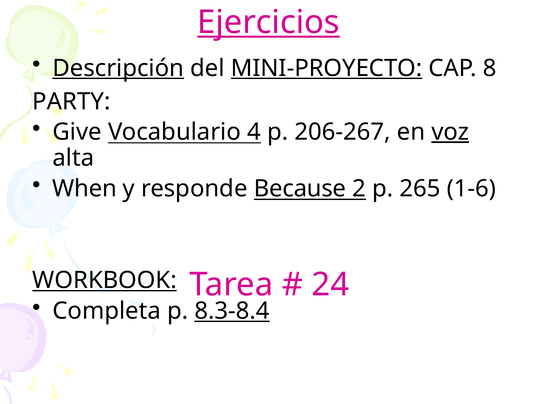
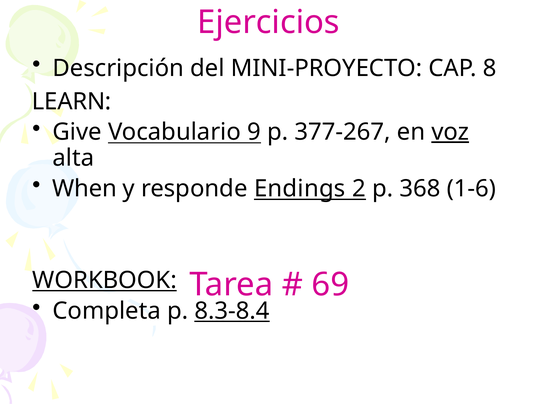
Ejercicios underline: present -> none
Descripción underline: present -> none
MINI-PROYECTO underline: present -> none
PARTY: PARTY -> LEARN
4: 4 -> 9
206-267: 206-267 -> 377-267
Because: Because -> Endings
265: 265 -> 368
24: 24 -> 69
